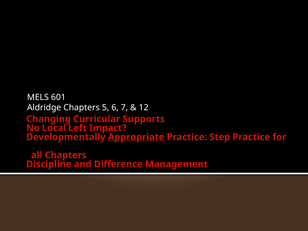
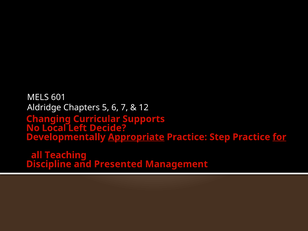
Impact: Impact -> Decide
for underline: none -> present
all Chapters: Chapters -> Teaching
Difference: Difference -> Presented
